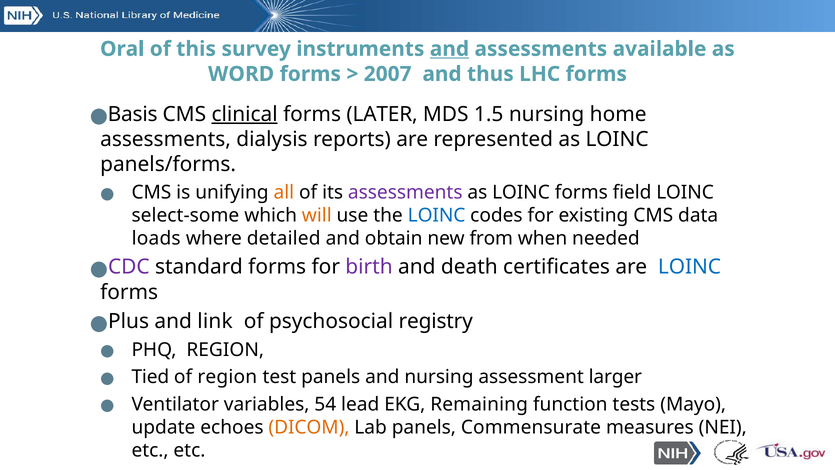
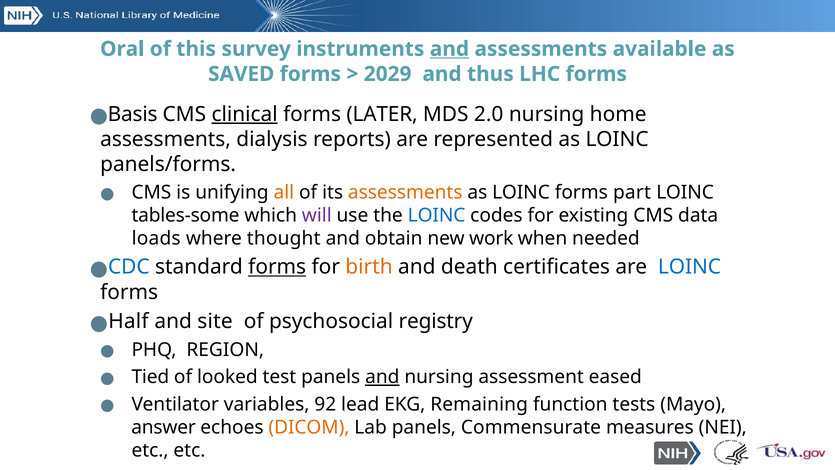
WORD: WORD -> SAVED
2007: 2007 -> 2029
1.5: 1.5 -> 2.0
assessments at (405, 193) colour: purple -> orange
field: field -> part
select-some: select-some -> tables-some
will colour: orange -> purple
detailed: detailed -> thought
from: from -> work
CDC colour: purple -> blue
forms at (277, 267) underline: none -> present
birth colour: purple -> orange
Plus: Plus -> Half
link: link -> site
of region: region -> looked
and at (382, 377) underline: none -> present
larger: larger -> eased
54: 54 -> 92
update: update -> answer
